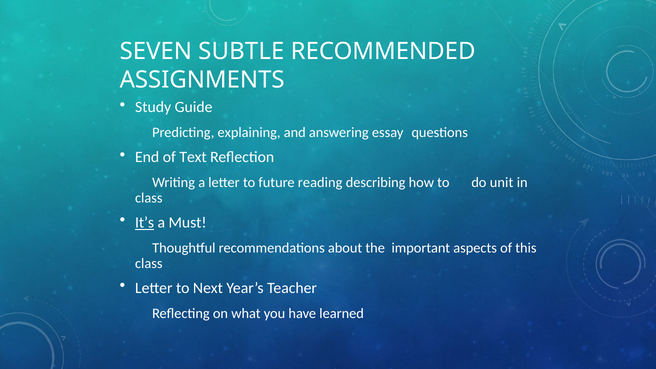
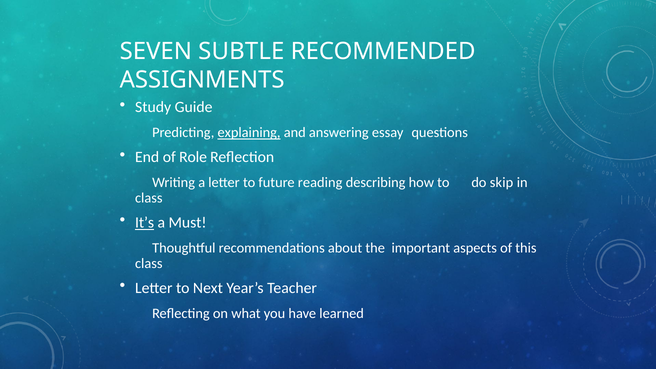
explaining underline: none -> present
Text: Text -> Role
unit: unit -> skip
